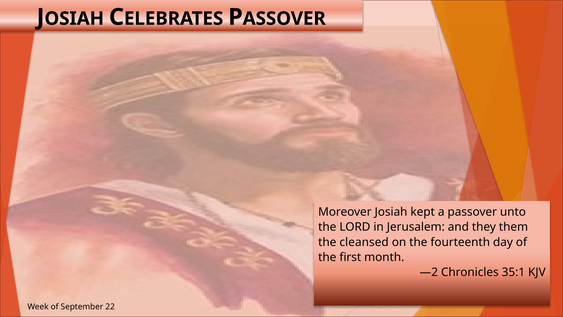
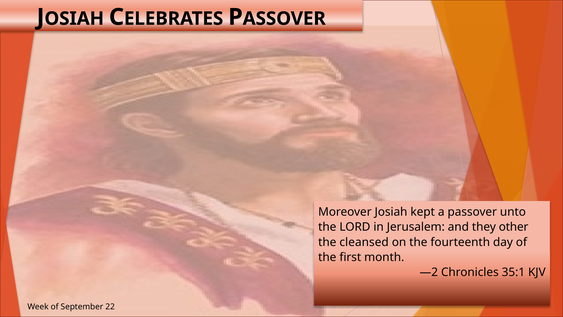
them: them -> other
